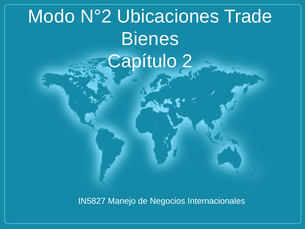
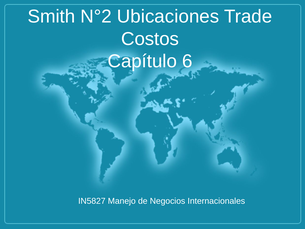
Modo: Modo -> Smith
Bienes: Bienes -> Costos
2: 2 -> 6
